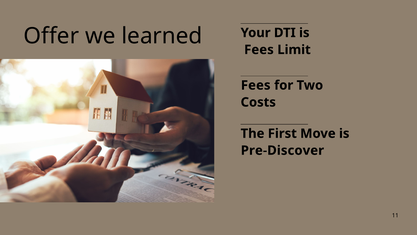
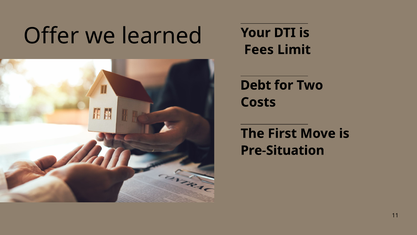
Fees at (256, 85): Fees -> Debt
Pre-Discover: Pre-Discover -> Pre-Situation
